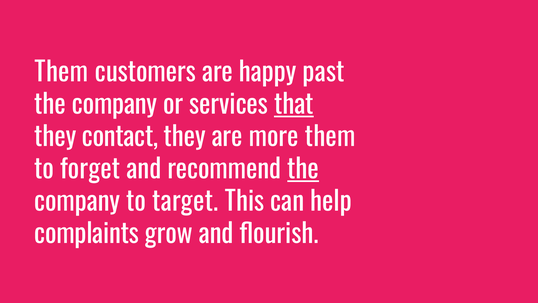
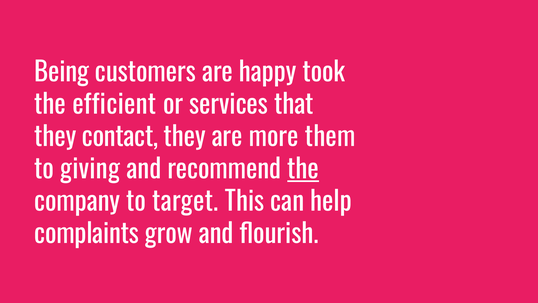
Them at (61, 72): Them -> Being
past: past -> took
company at (114, 105): company -> efficient
that underline: present -> none
forget: forget -> giving
